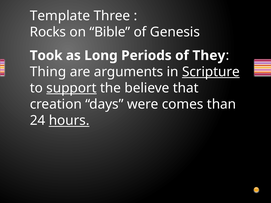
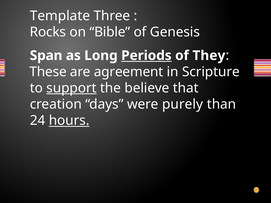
Took: Took -> Span
Periods underline: none -> present
Thing: Thing -> These
arguments: arguments -> agreement
Scripture underline: present -> none
comes: comes -> purely
